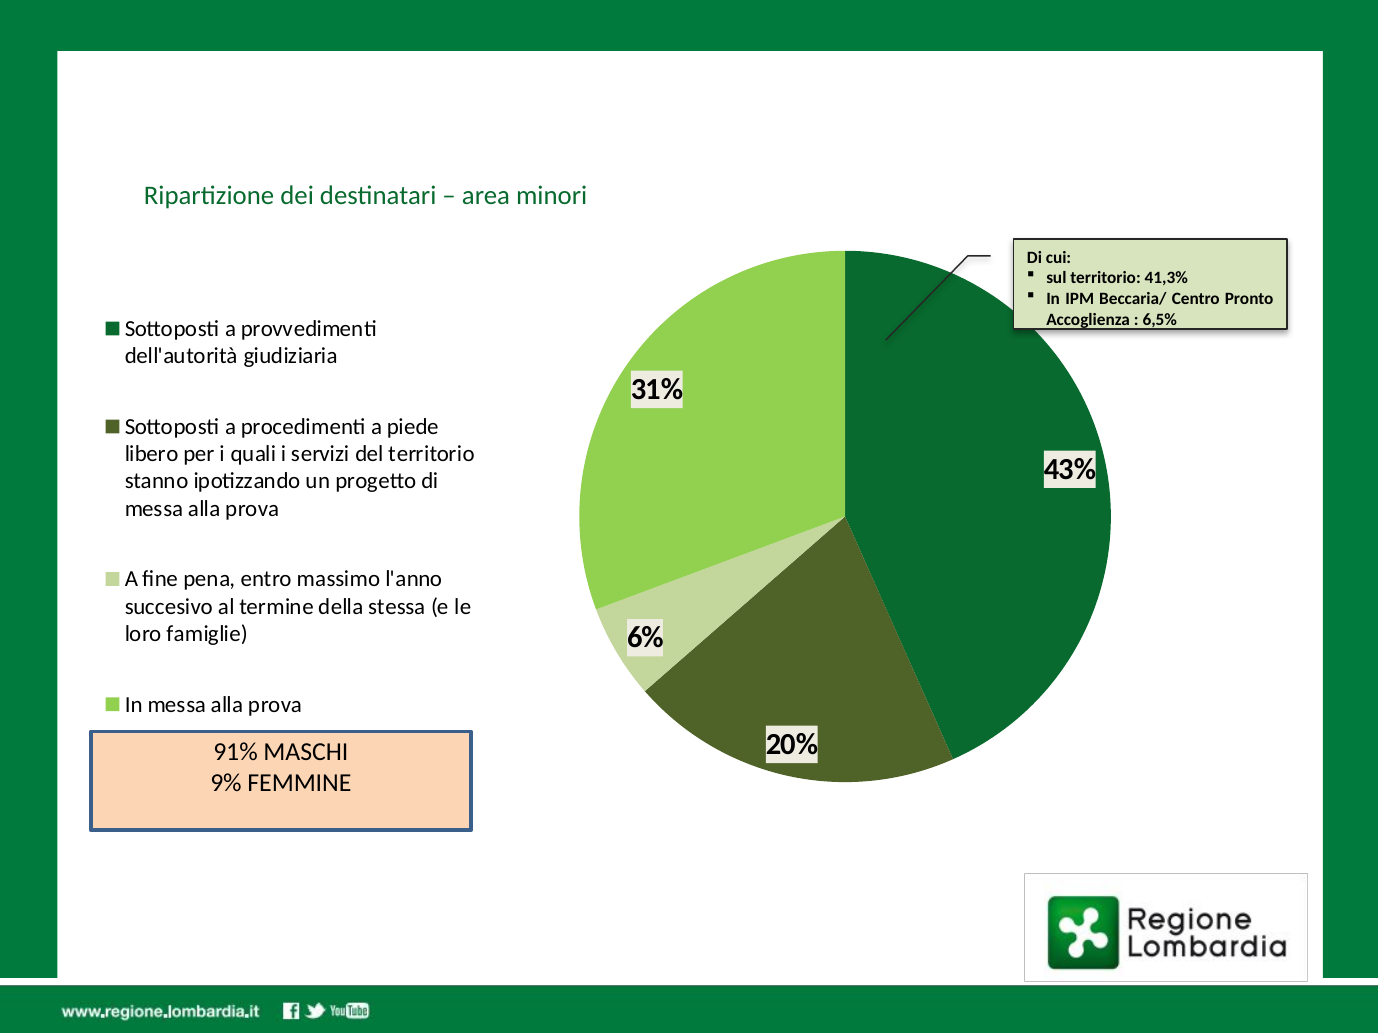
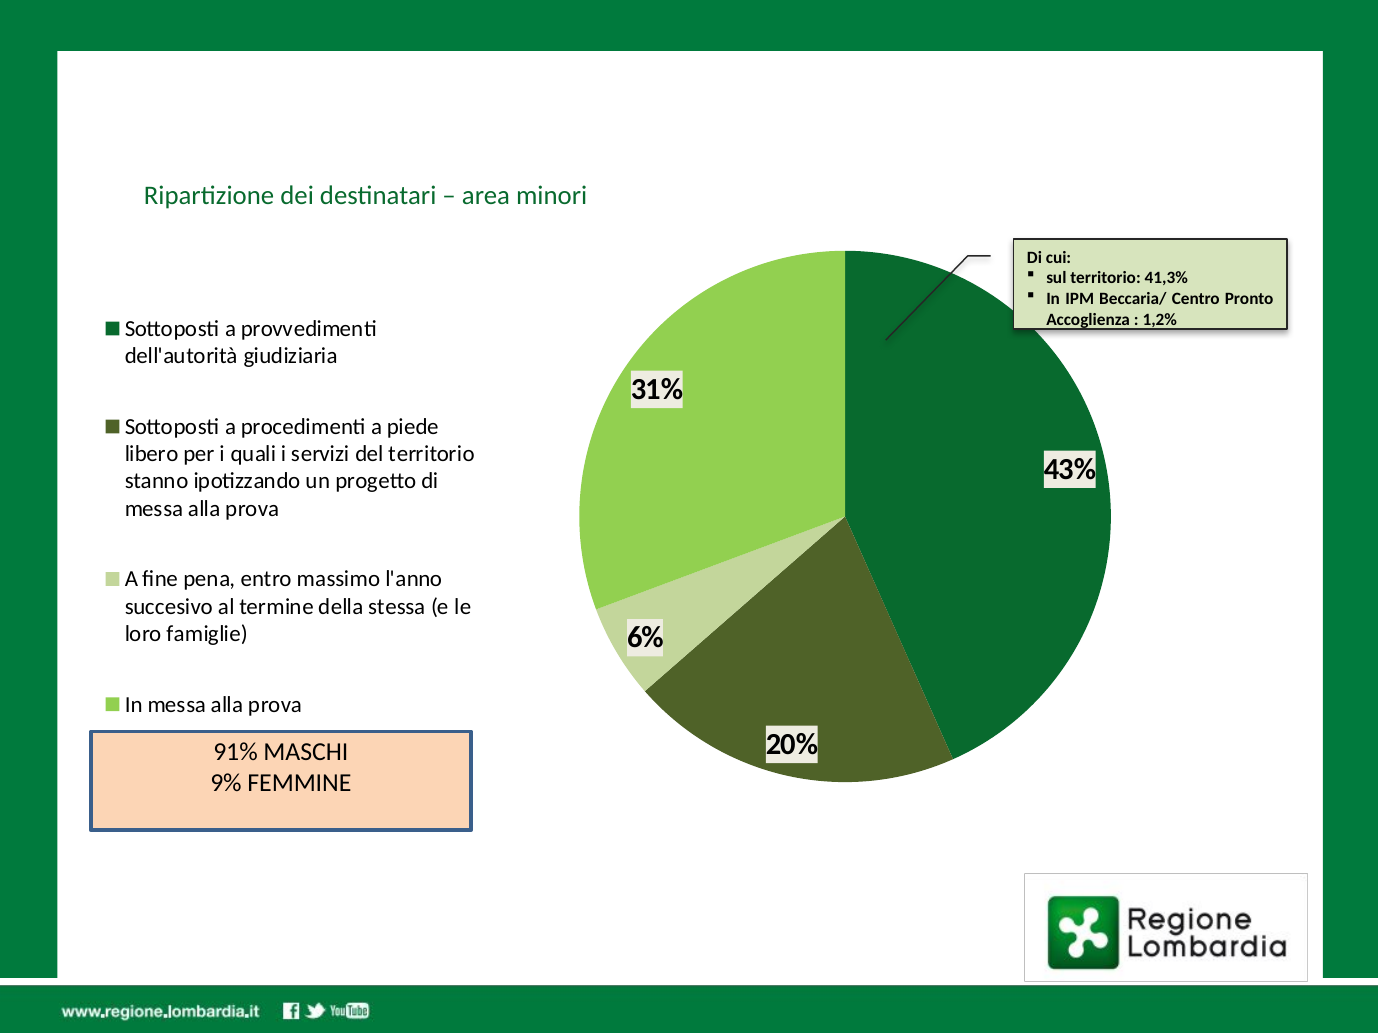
6,5%: 6,5% -> 1,2%
